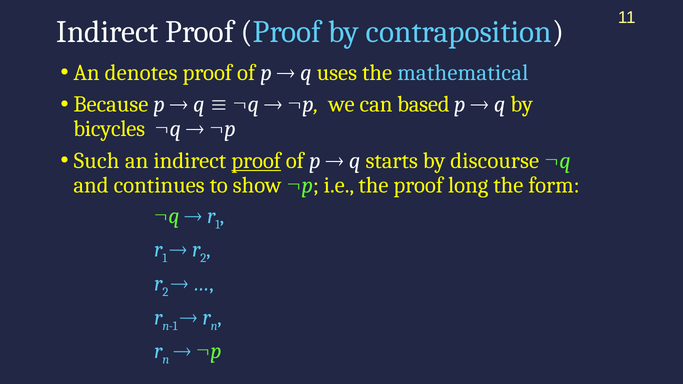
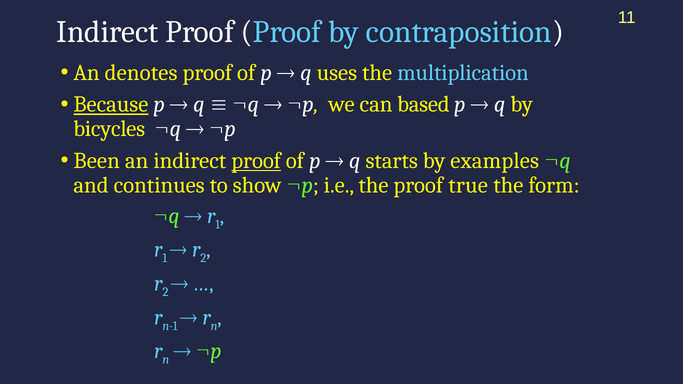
mathematical: mathematical -> multiplication
Because underline: none -> present
Such: Such -> Been
discourse: discourse -> examples
long: long -> true
